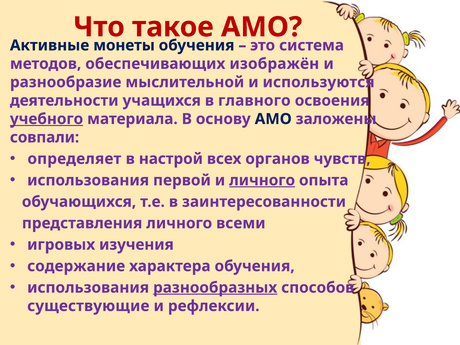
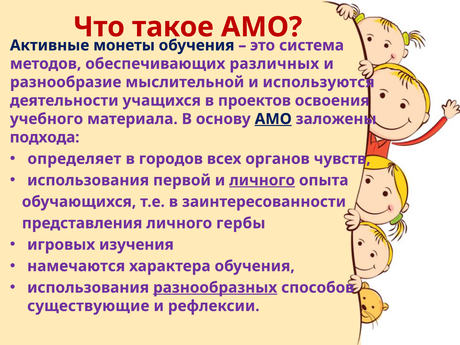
изображён: изображён -> различных
главного: главного -> проектов
учебного underline: present -> none
АМО at (273, 119) underline: none -> present
совпали: совпали -> подхода
настрой: настрой -> городов
всеми: всеми -> гербы
содержание: содержание -> намечаются
